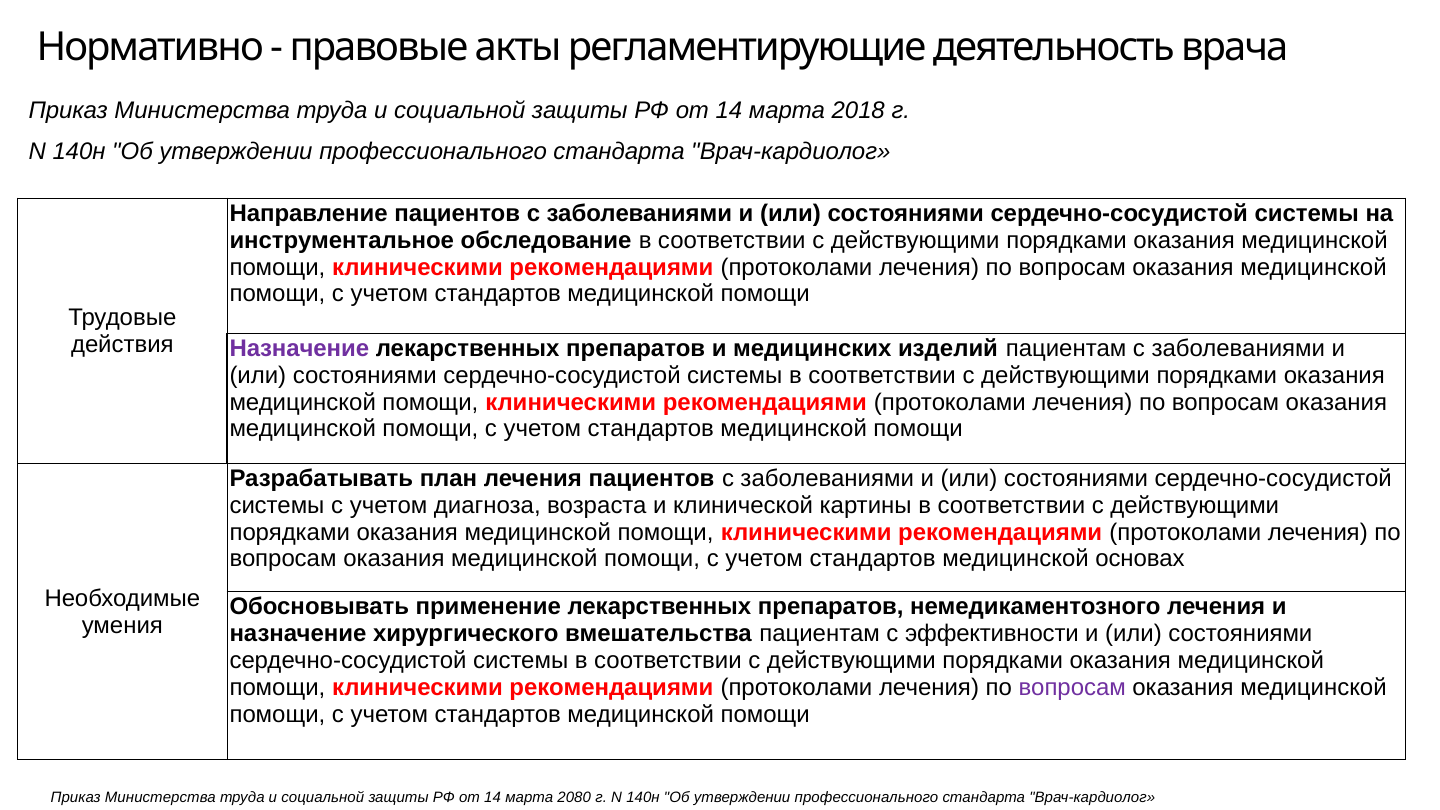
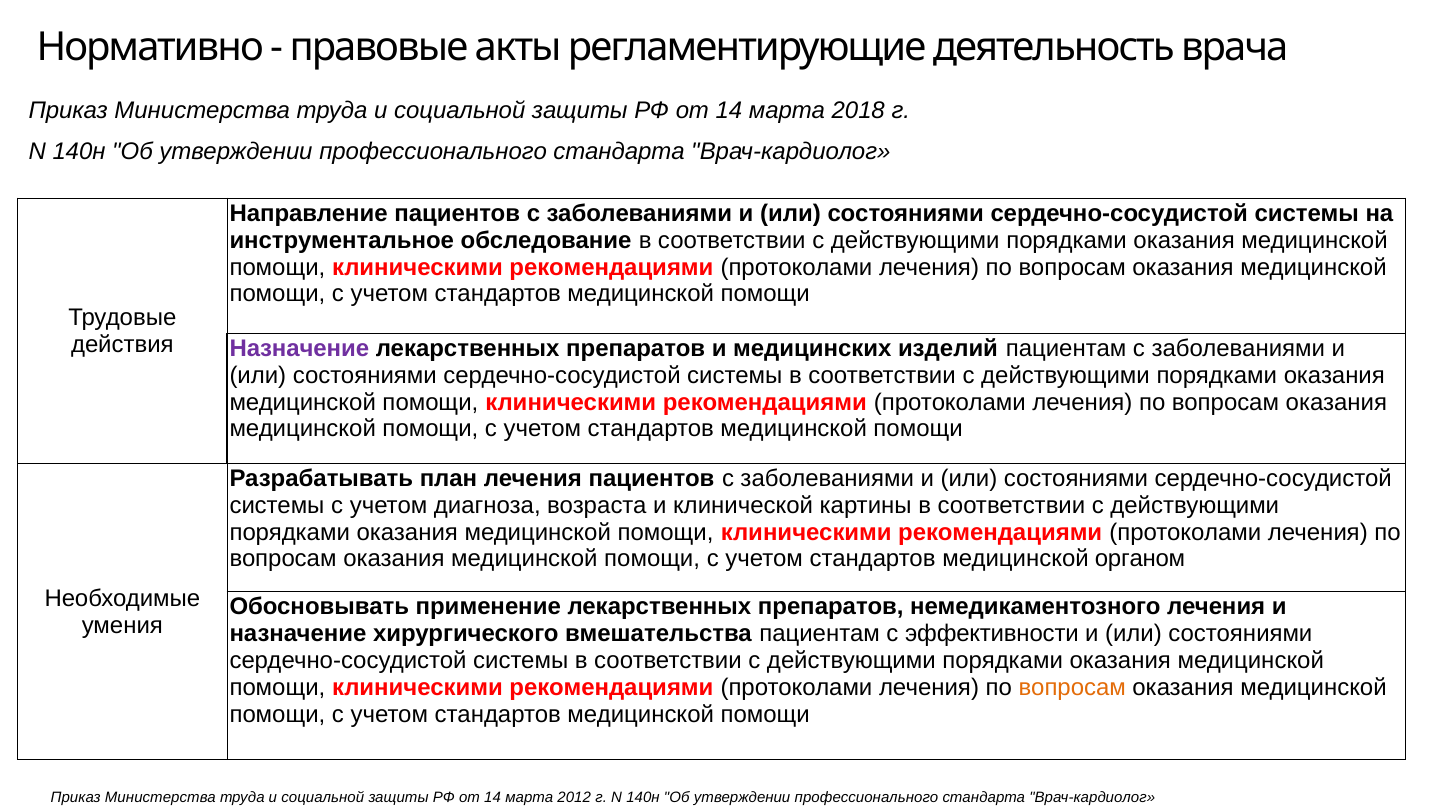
основах: основах -> органом
вопросам at (1072, 687) colour: purple -> orange
2080: 2080 -> 2012
